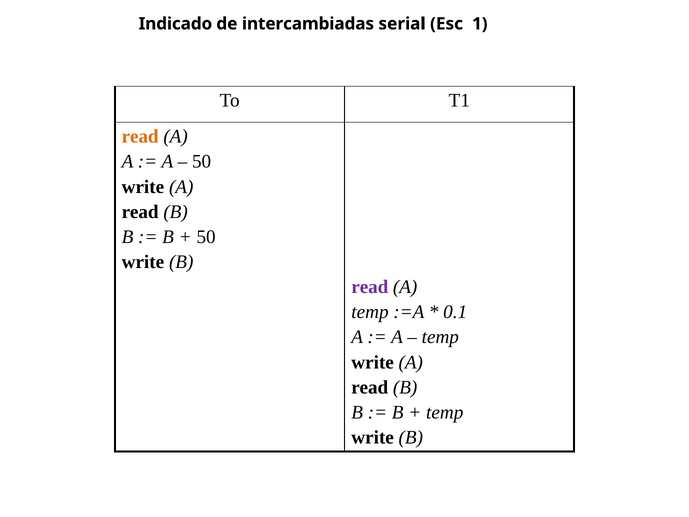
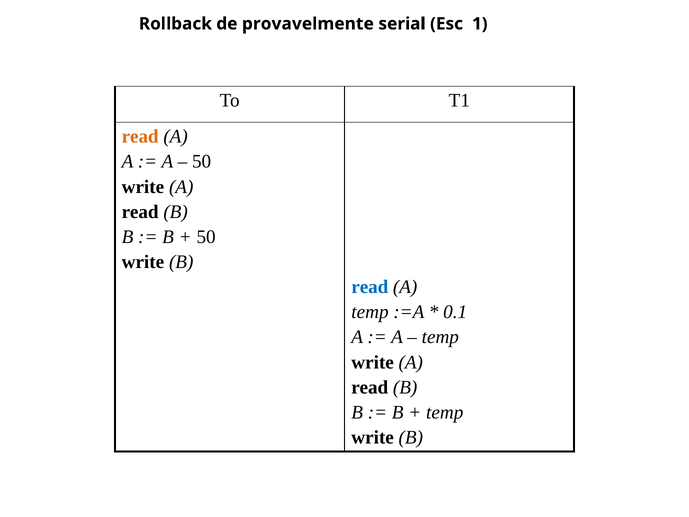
Indicado: Indicado -> Rollback
intercambiadas: intercambiadas -> provavelmente
read at (370, 287) colour: purple -> blue
